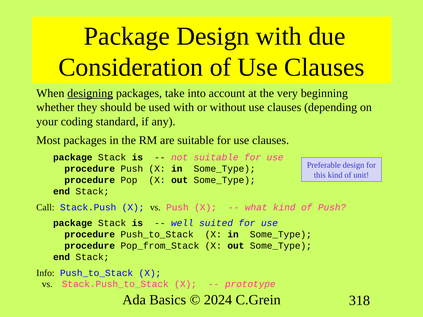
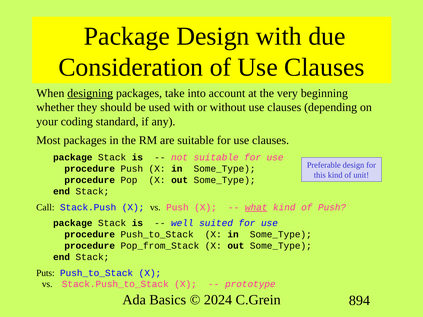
what underline: none -> present
Info: Info -> Puts
318: 318 -> 894
